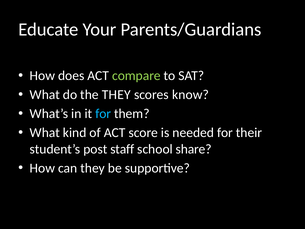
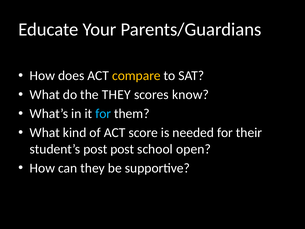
compare colour: light green -> yellow
post staff: staff -> post
share: share -> open
